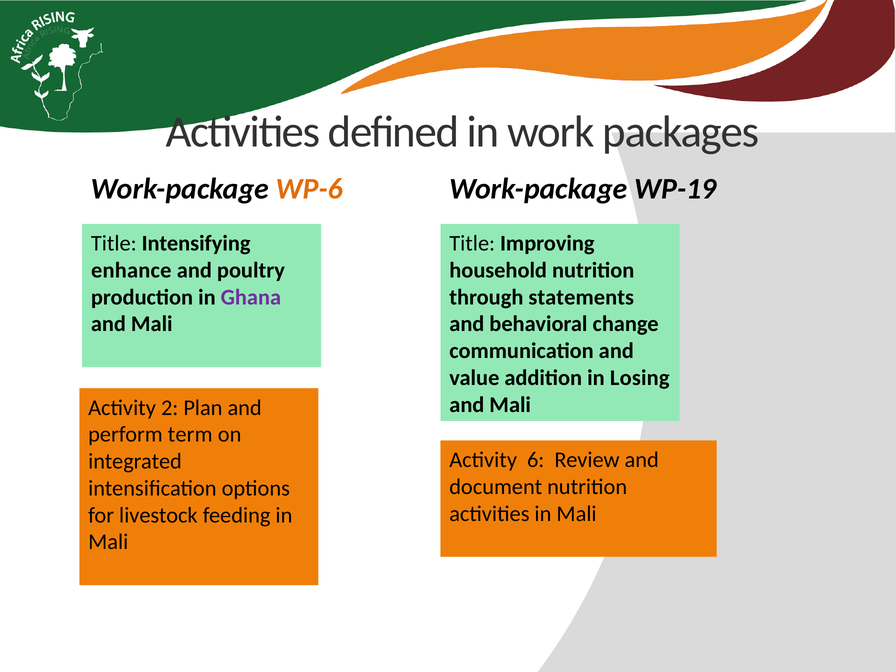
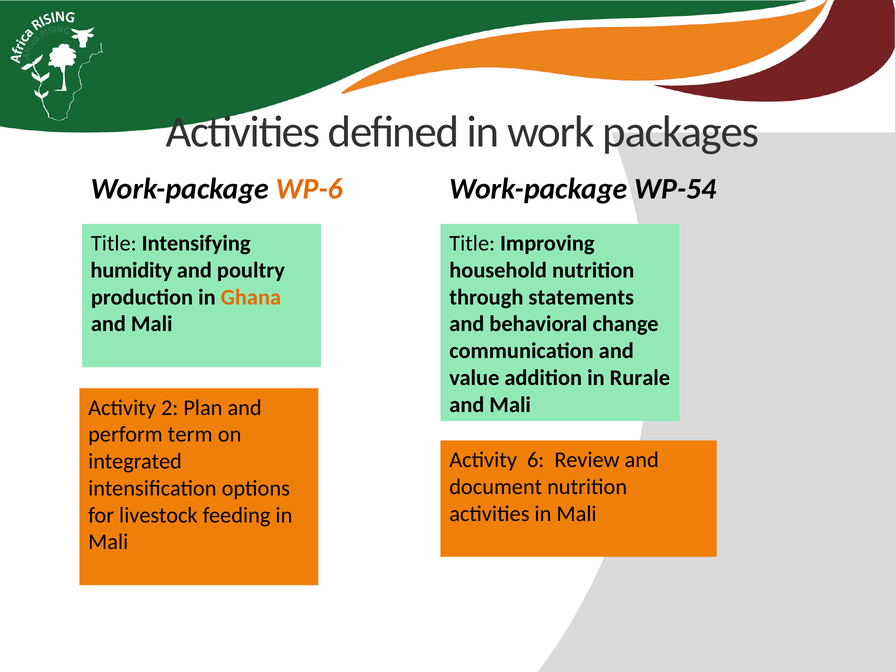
WP-19: WP-19 -> WP-54
enhance: enhance -> humidity
Ghana colour: purple -> orange
Losing: Losing -> Rurale
